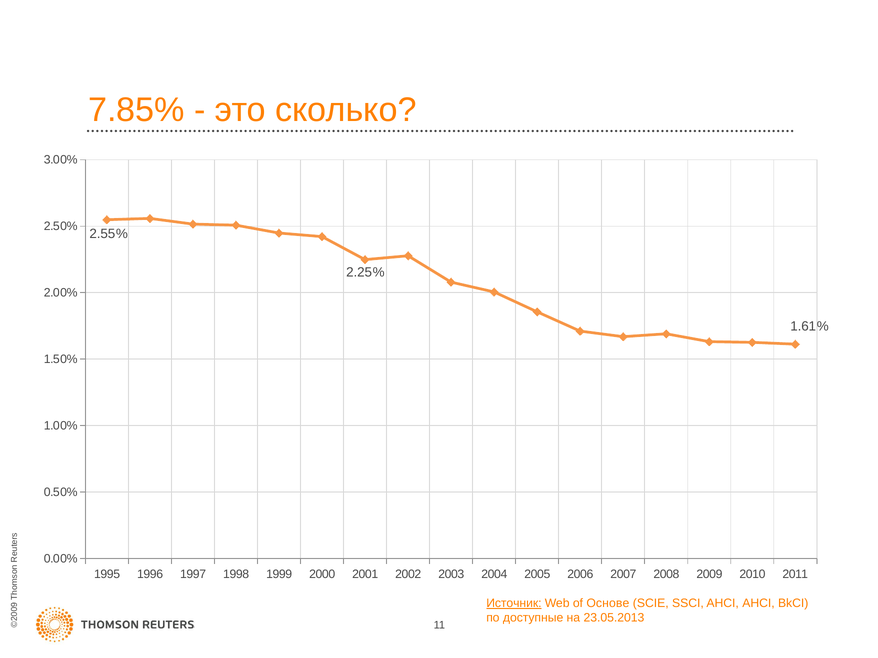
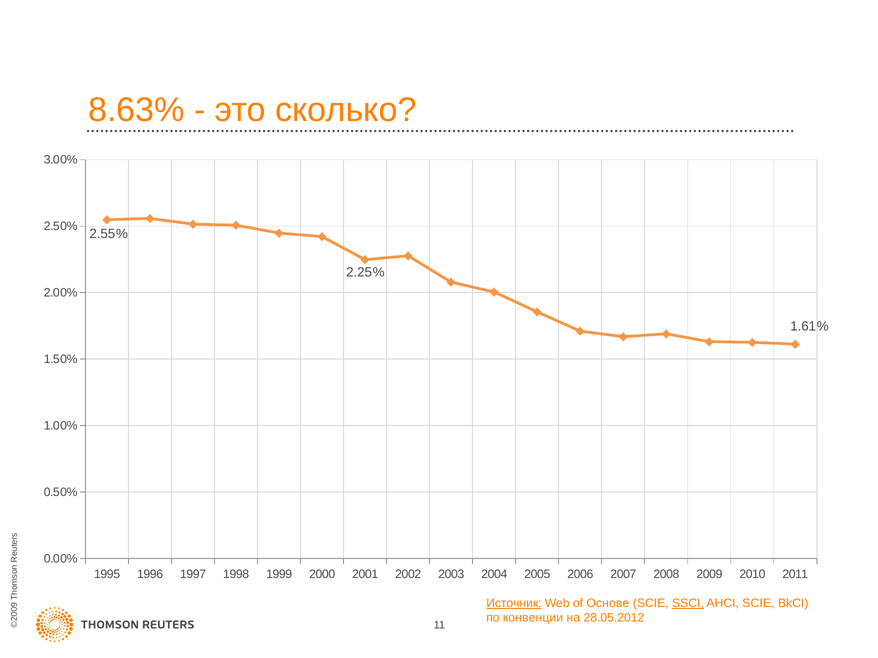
7.85%: 7.85% -> 8.63%
SSCI underline: none -> present
AHCI AHCI: AHCI -> SCIE
доступные: доступные -> конвенции
23.05.2013: 23.05.2013 -> 28.05.2012
